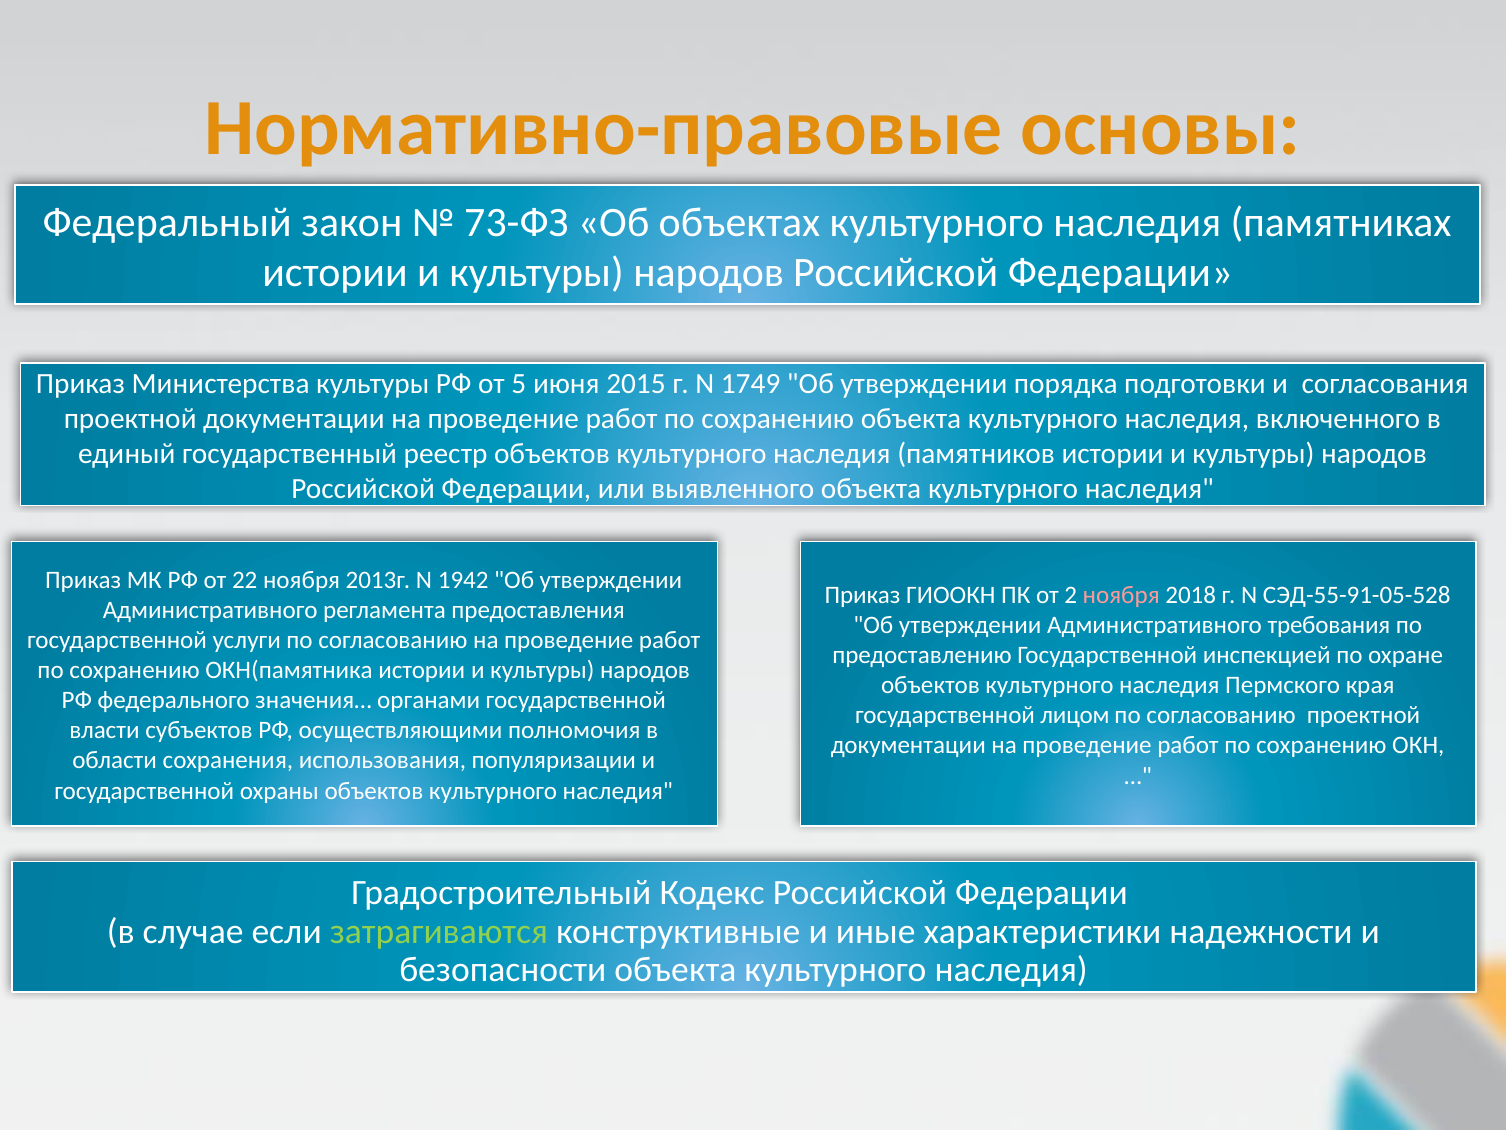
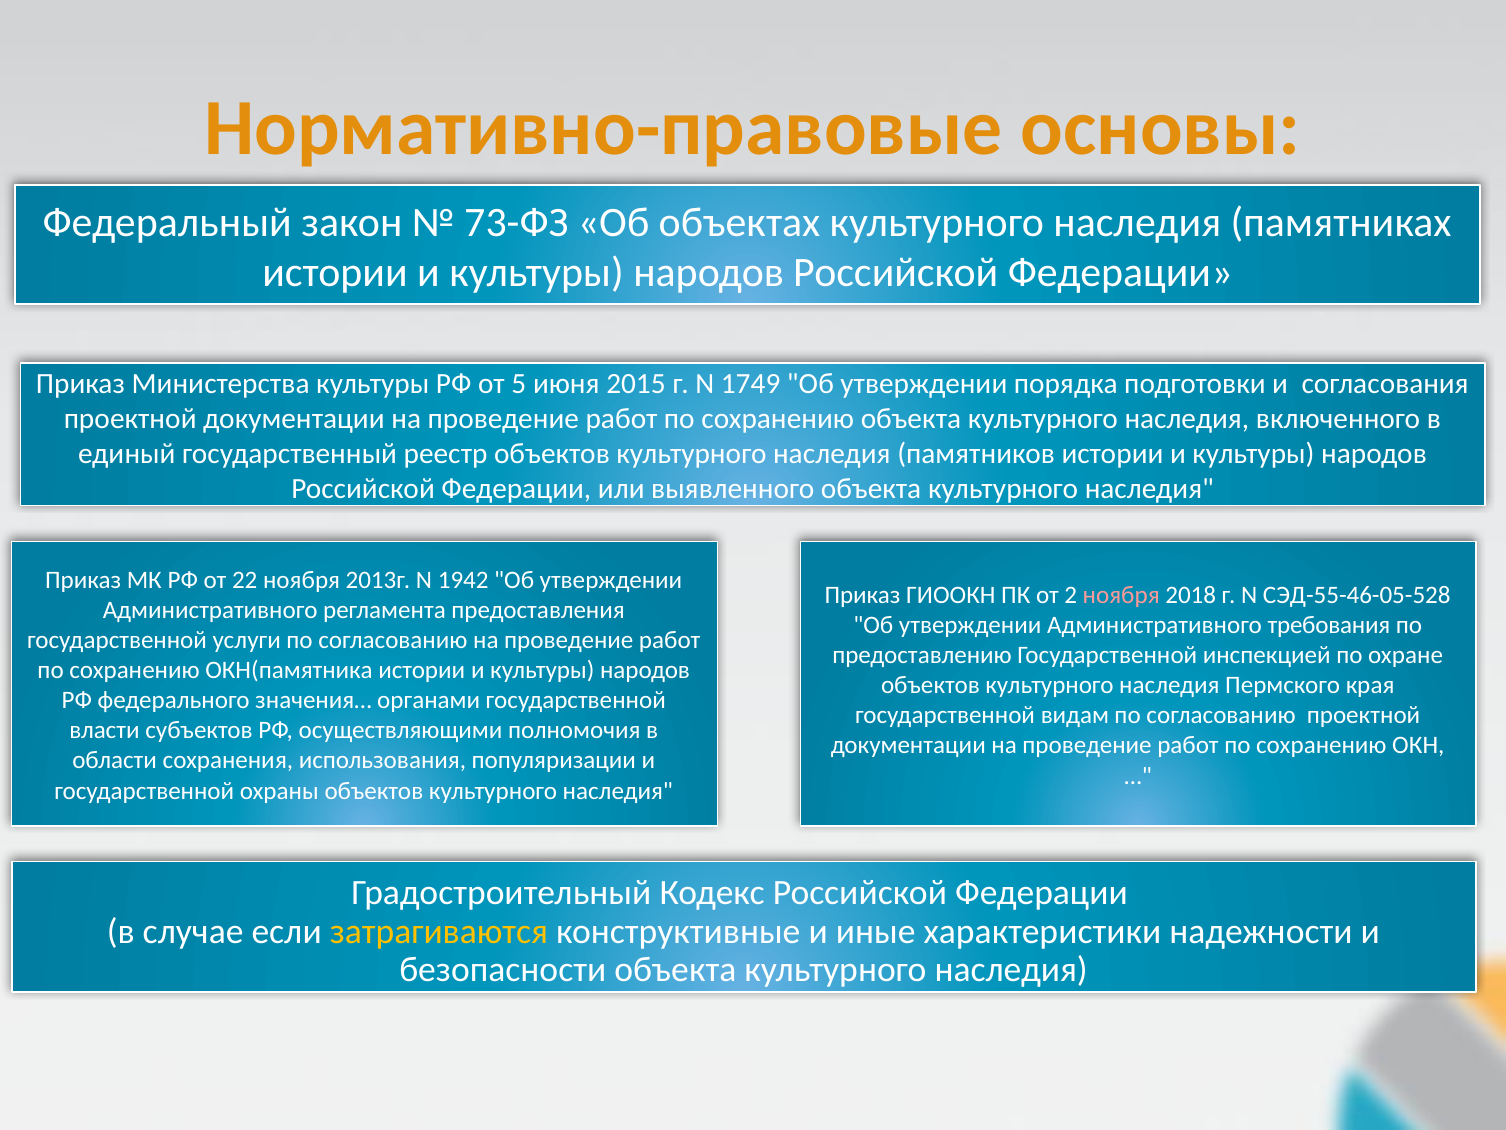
СЭД-55-91-05-528: СЭД-55-91-05-528 -> СЭД-55-46-05-528
лицом: лицом -> видам
затрагиваются colour: light green -> yellow
